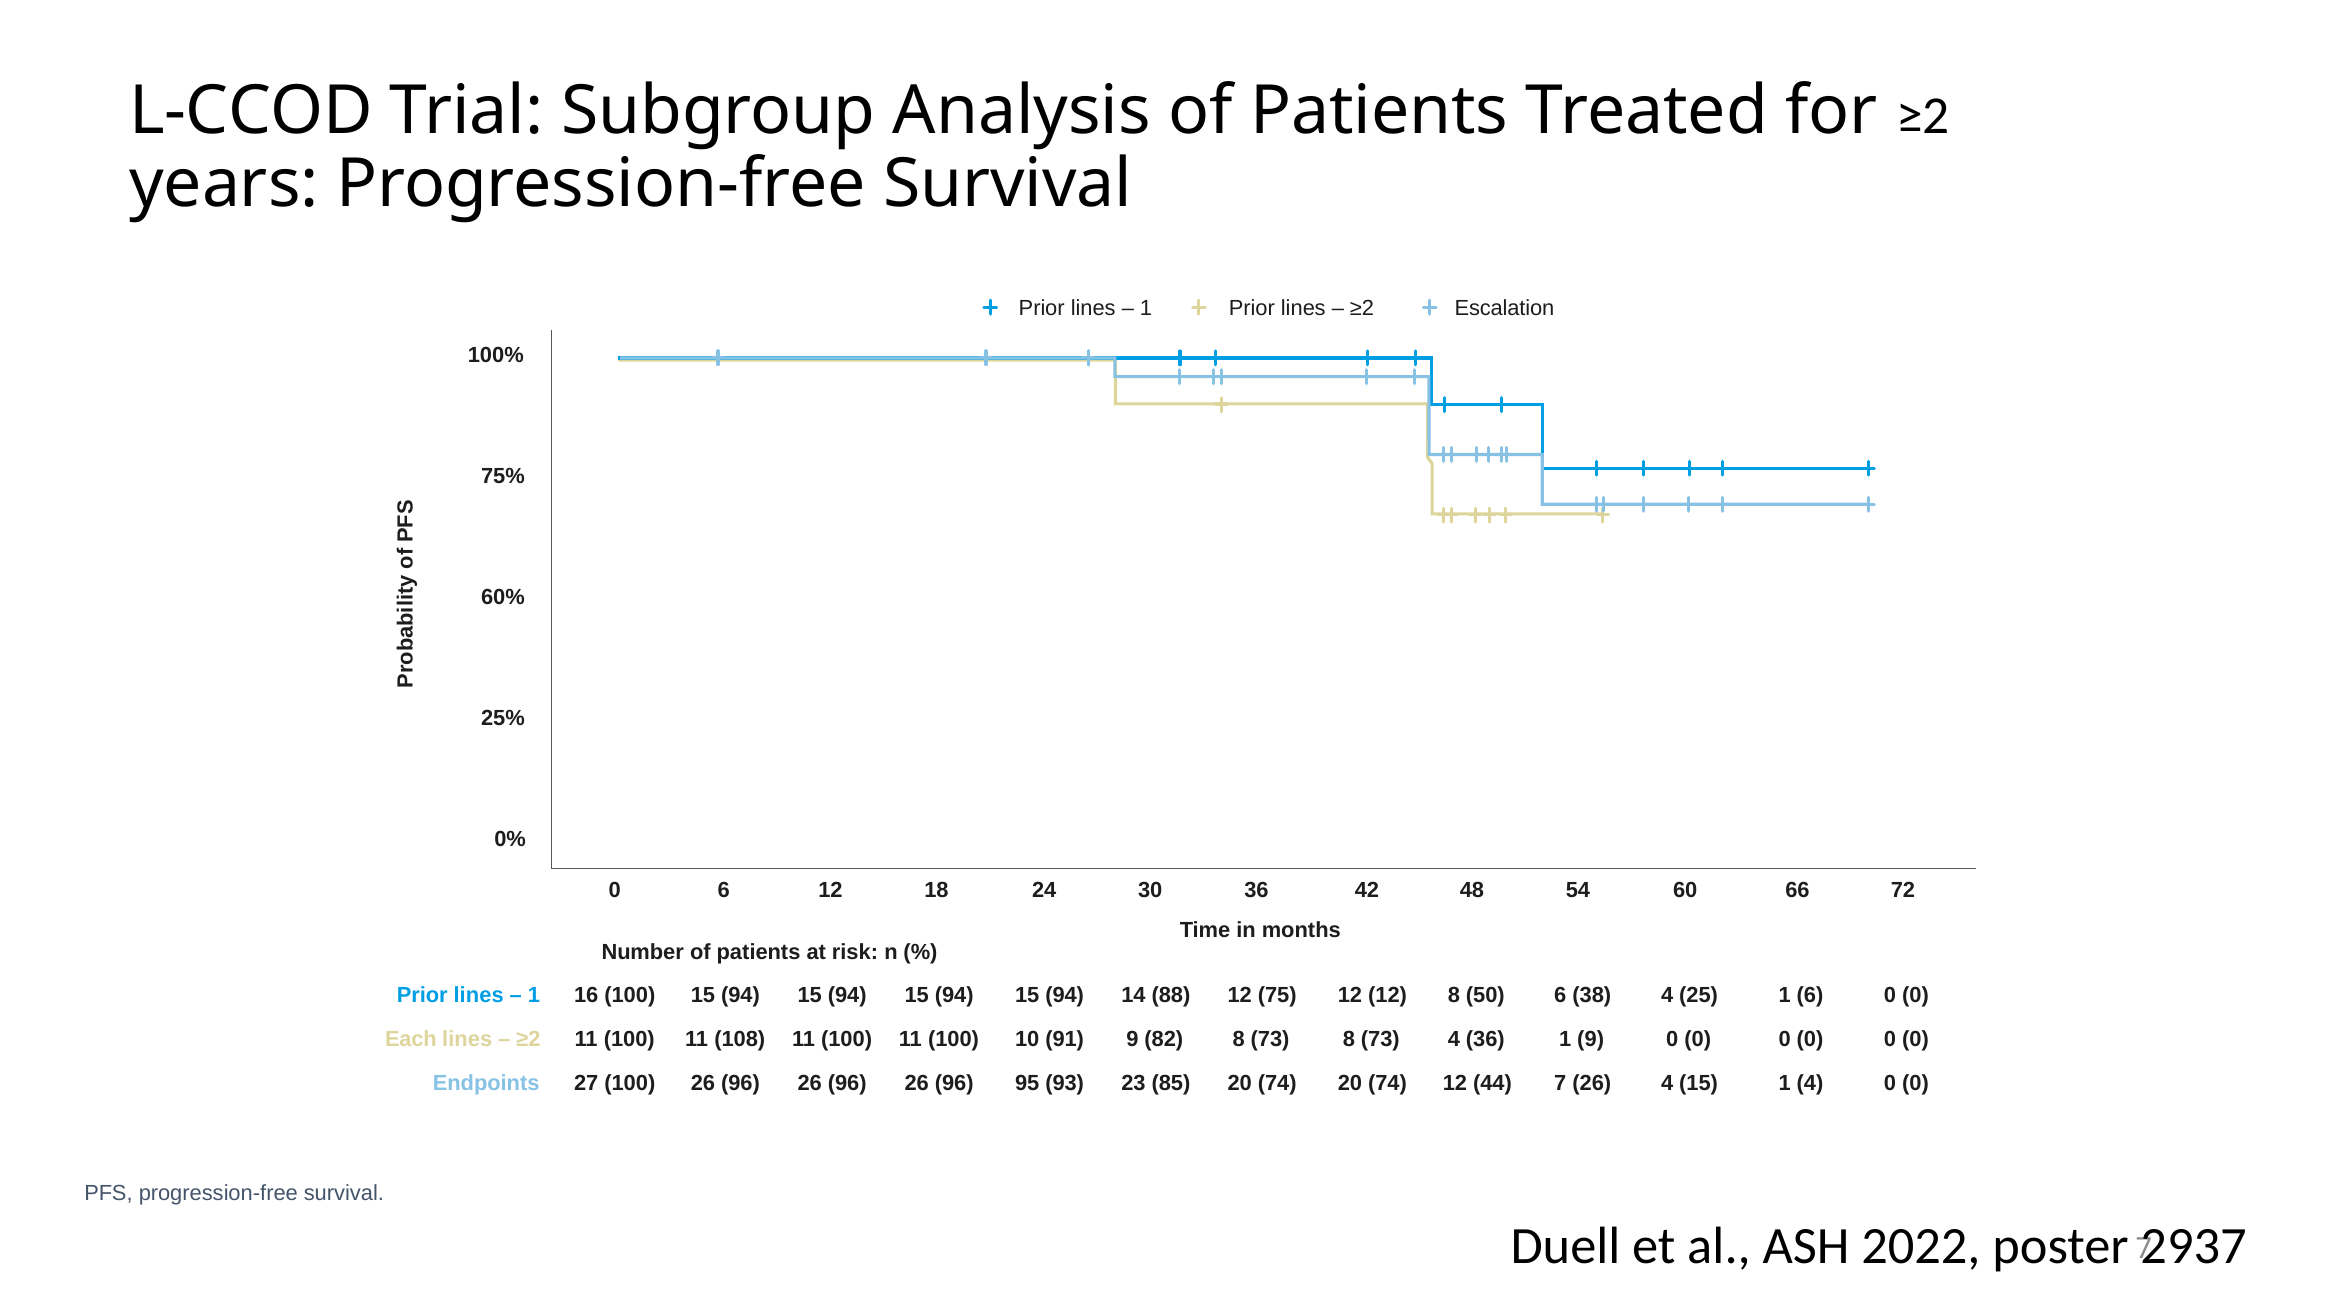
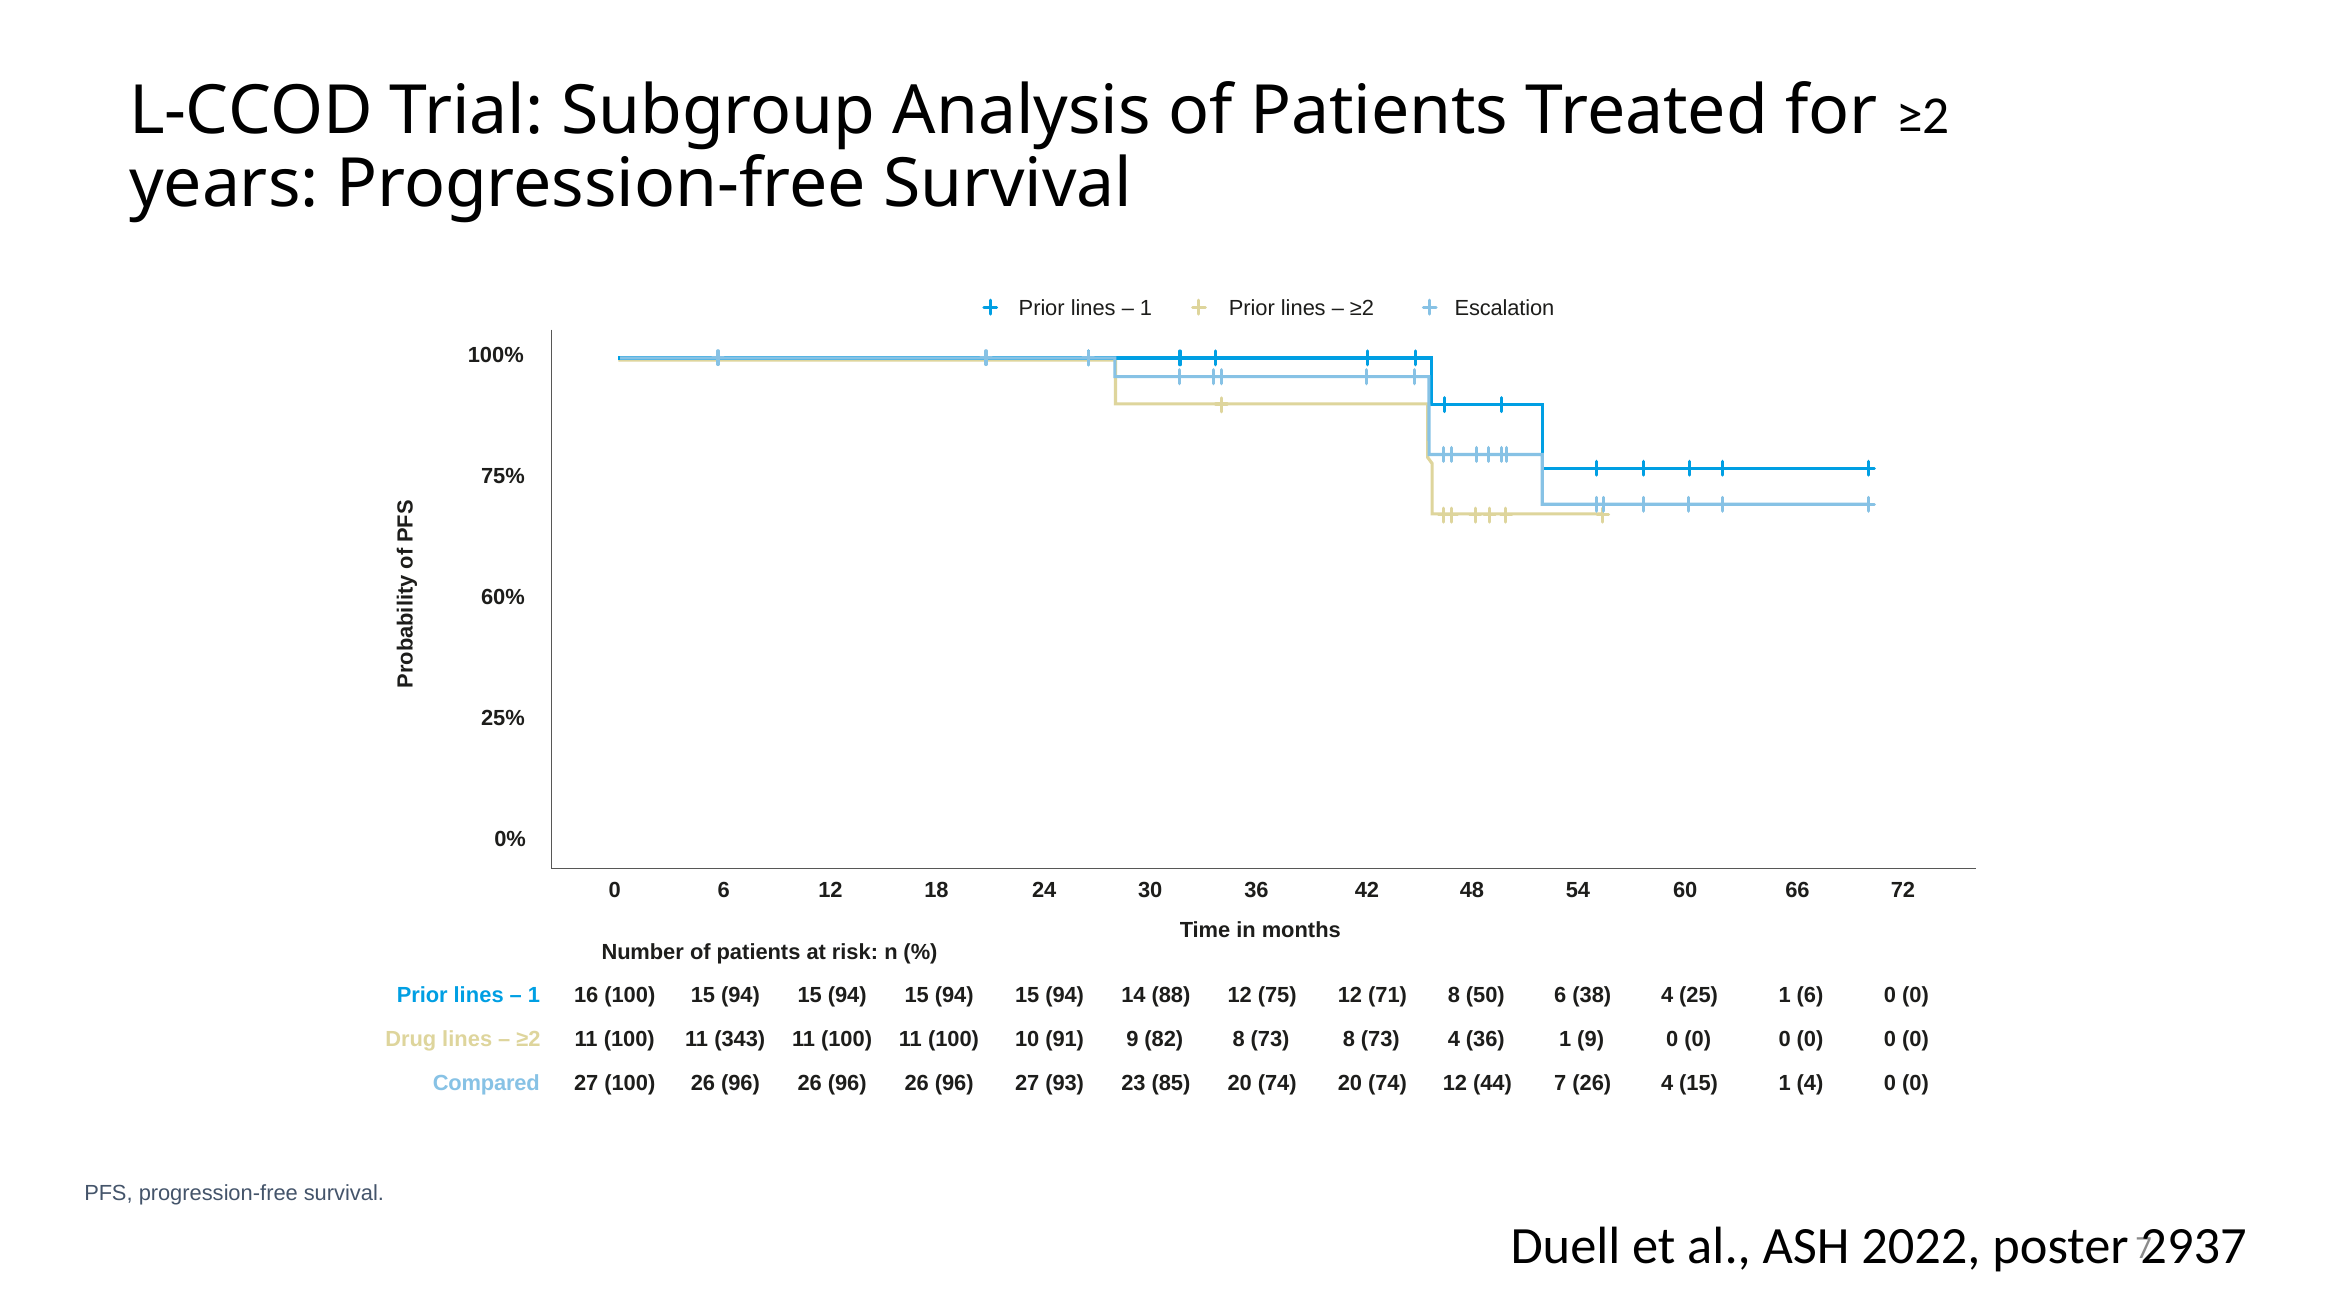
12 12: 12 -> 71
Each: Each -> Drug
108: 108 -> 343
Endpoints: Endpoints -> Compared
96 95: 95 -> 27
